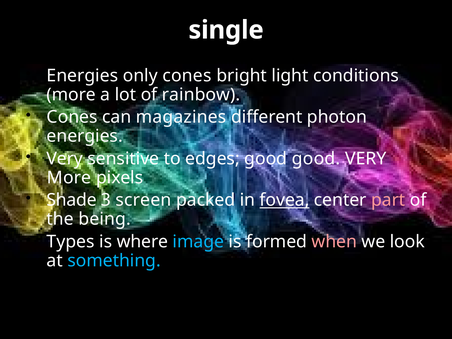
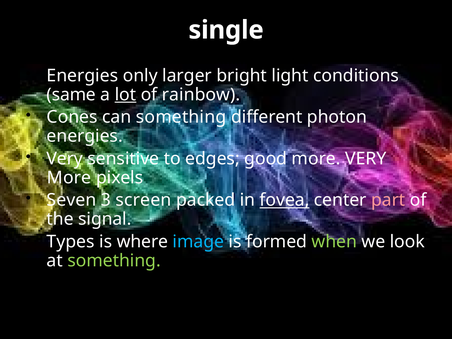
only cones: cones -> larger
more at (71, 95): more -> same
lot underline: none -> present
can magazines: magazines -> something
good good: good -> more
Shade: Shade -> Seven
being: being -> signal
when colour: pink -> light green
something at (114, 261) colour: light blue -> light green
